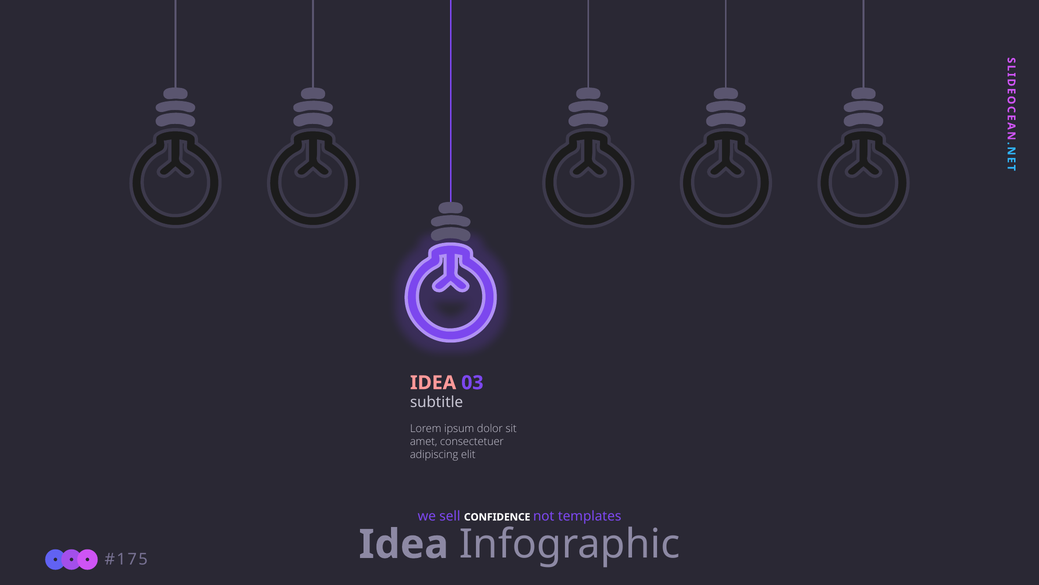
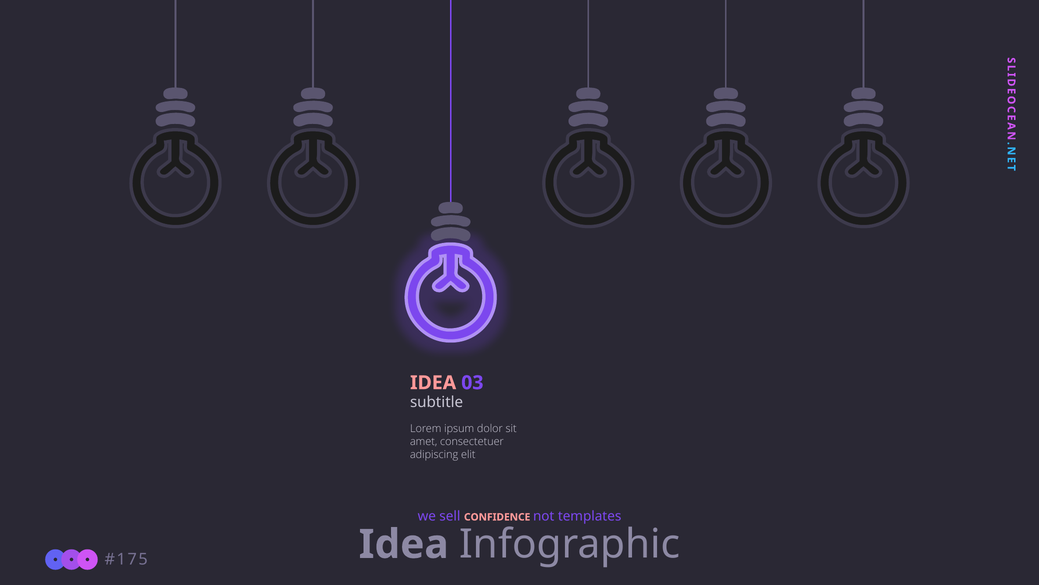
CONFIDENCE colour: white -> pink
